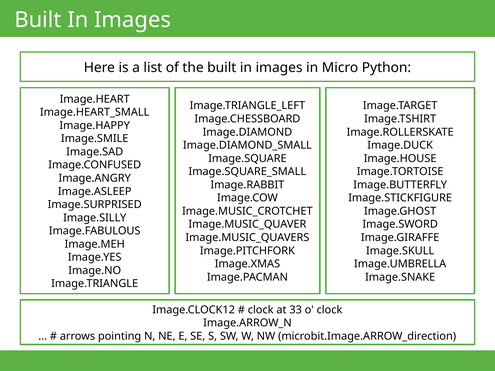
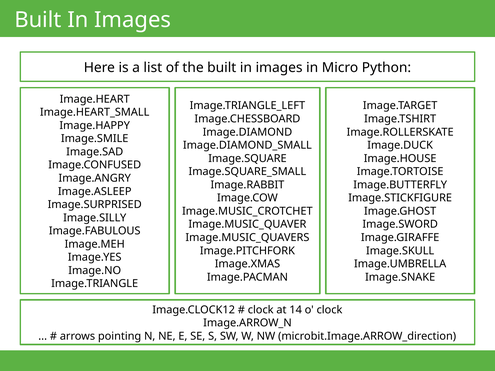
33: 33 -> 14
